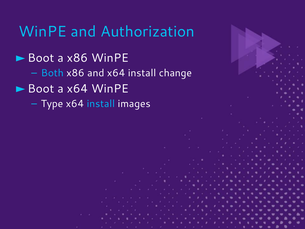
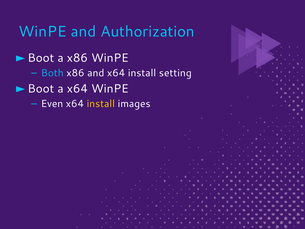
change: change -> setting
Type: Type -> Even
install at (101, 104) colour: light blue -> yellow
